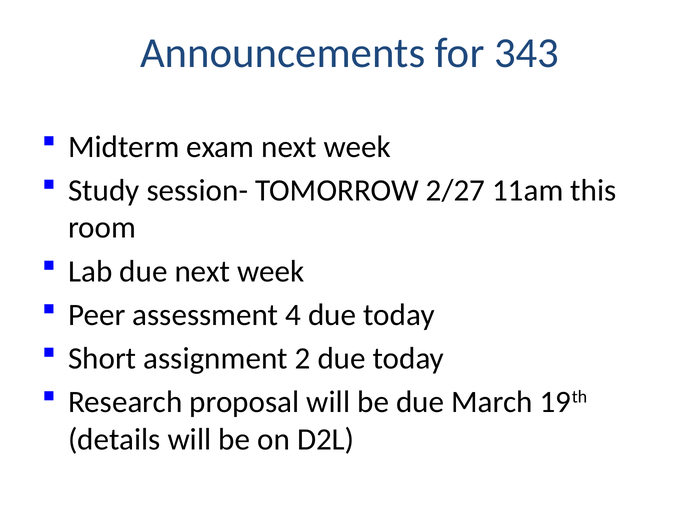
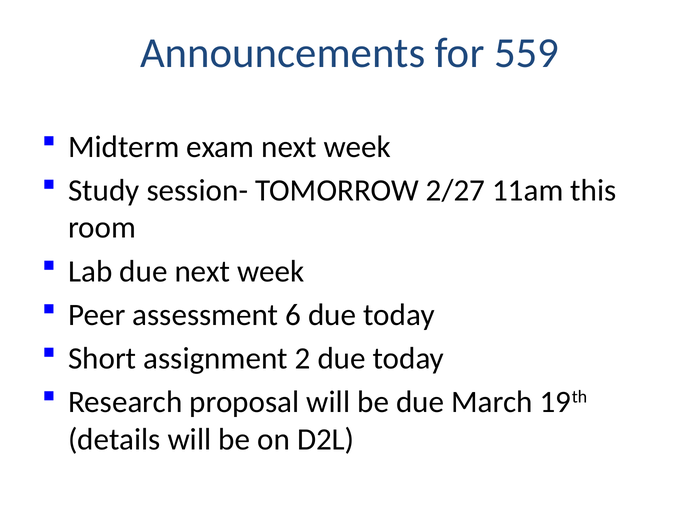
343: 343 -> 559
4: 4 -> 6
